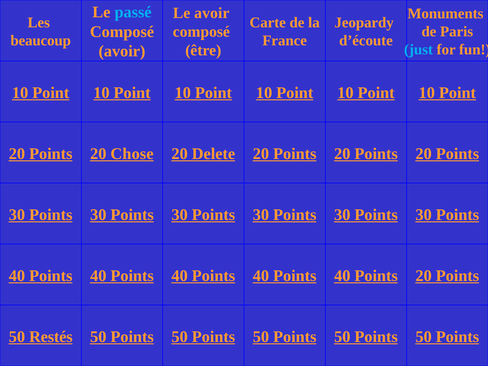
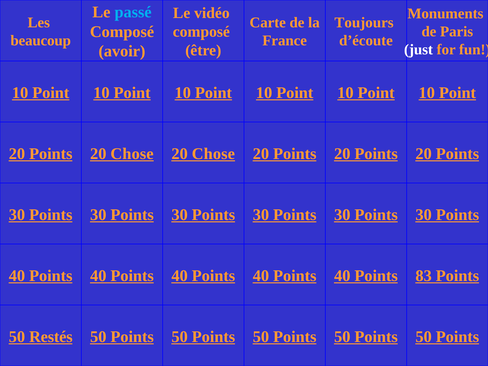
Le avoir: avoir -> vidéo
Jeopardy: Jeopardy -> Toujours
just colour: light blue -> white
Delete at (213, 154): Delete -> Chose
40 Points 20: 20 -> 83
